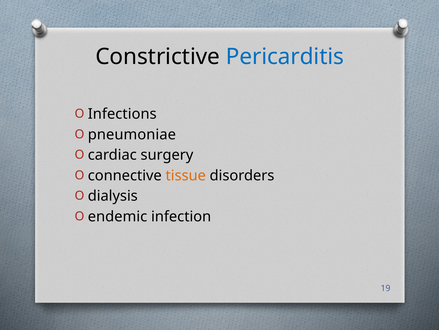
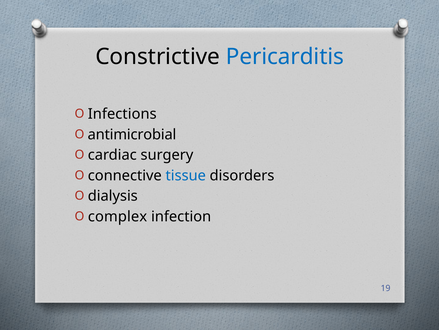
pneumoniae: pneumoniae -> antimicrobial
tissue colour: orange -> blue
endemic: endemic -> complex
